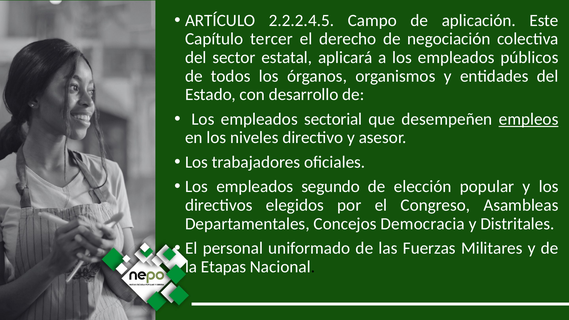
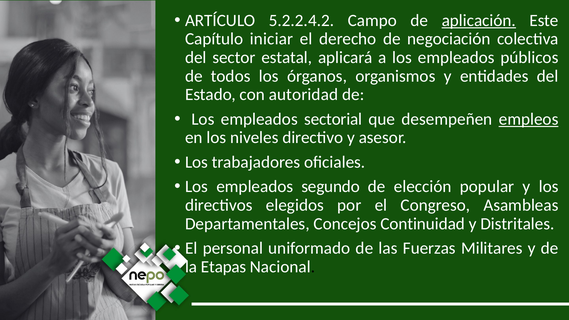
2.2.2.4.5: 2.2.2.4.5 -> 5.2.2.4.2
aplicación underline: none -> present
tercer: tercer -> iniciar
desarrollo: desarrollo -> autoridad
Democracia: Democracia -> Continuidad
